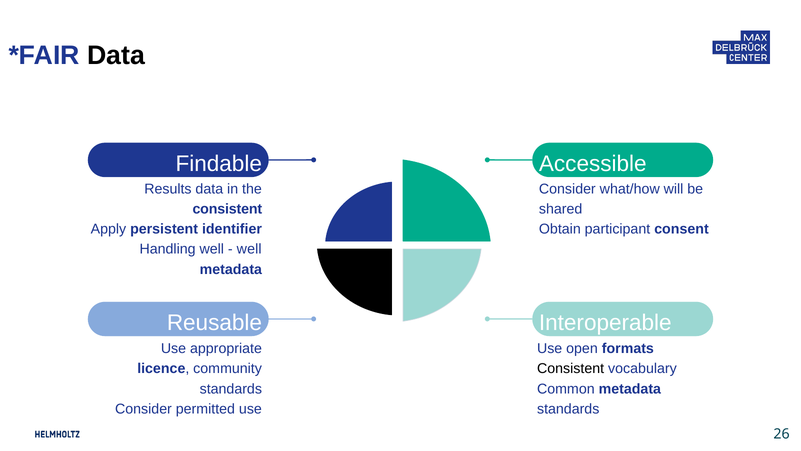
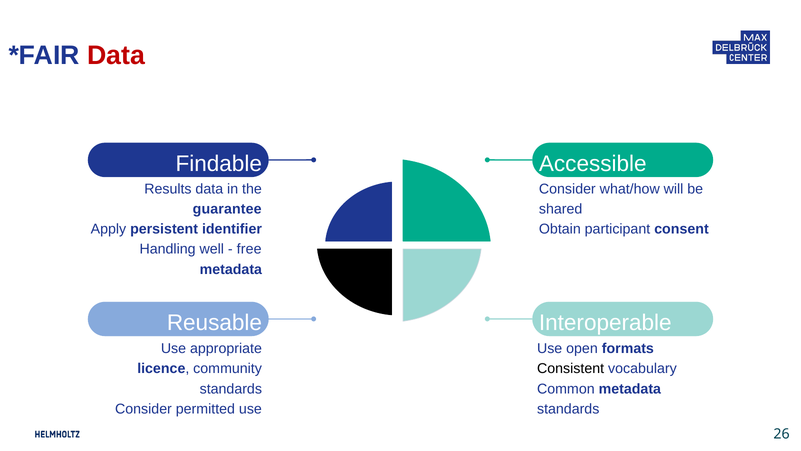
Data at (116, 55) colour: black -> red
consistent at (227, 209): consistent -> guarantee
well at (249, 249): well -> free
